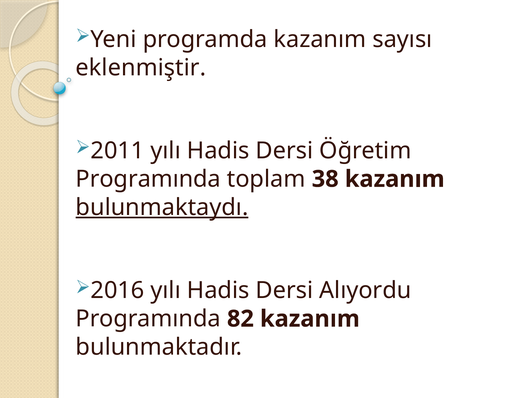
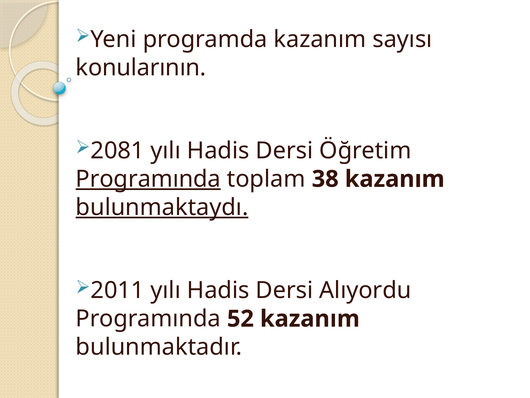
eklenmiştir: eklenmiştir -> konularının
2011: 2011 -> 2081
Programında at (148, 179) underline: none -> present
2016: 2016 -> 2011
82: 82 -> 52
